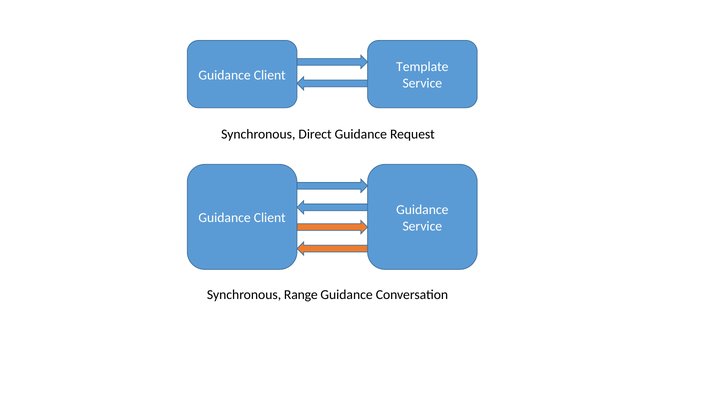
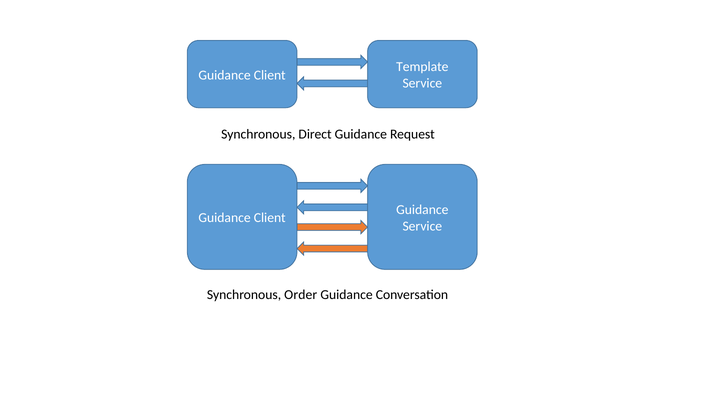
Range: Range -> Order
